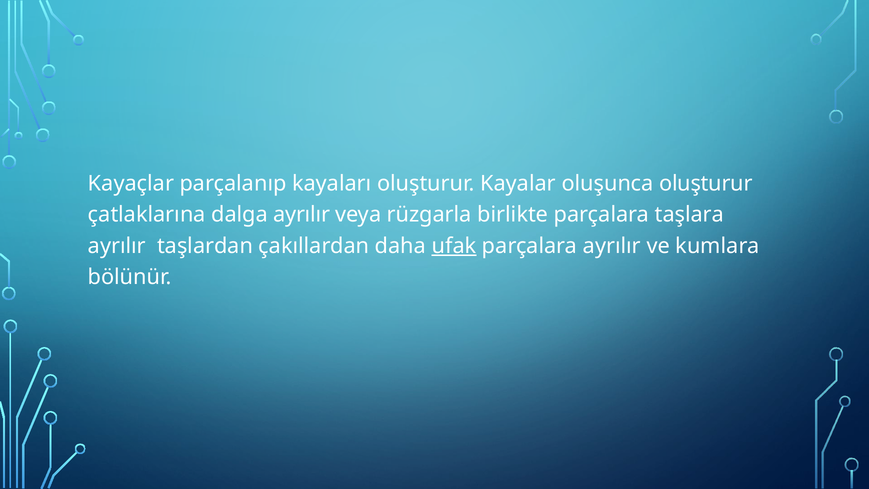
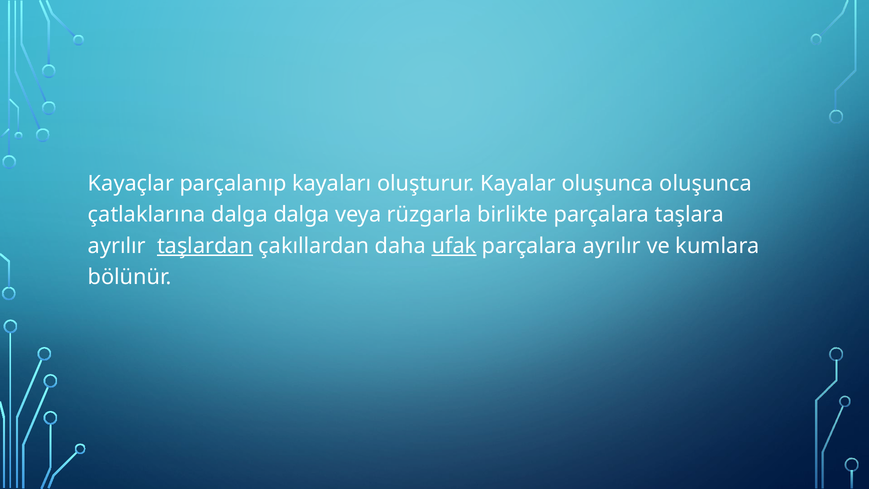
oluşunca oluşturur: oluşturur -> oluşunca
dalga ayrılır: ayrılır -> dalga
taşlardan underline: none -> present
